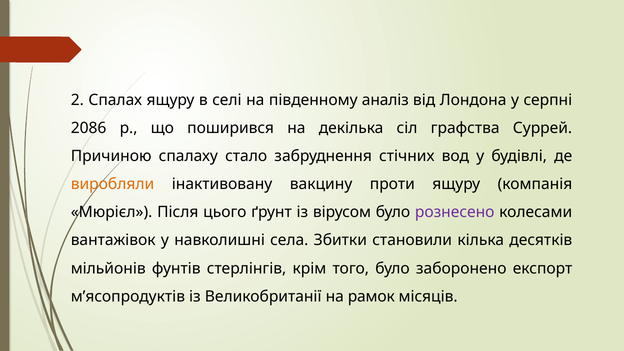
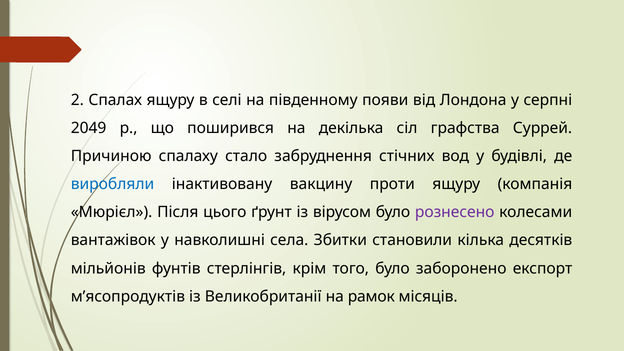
аналіз: аналіз -> появи
2086: 2086 -> 2049
виробляли colour: orange -> blue
